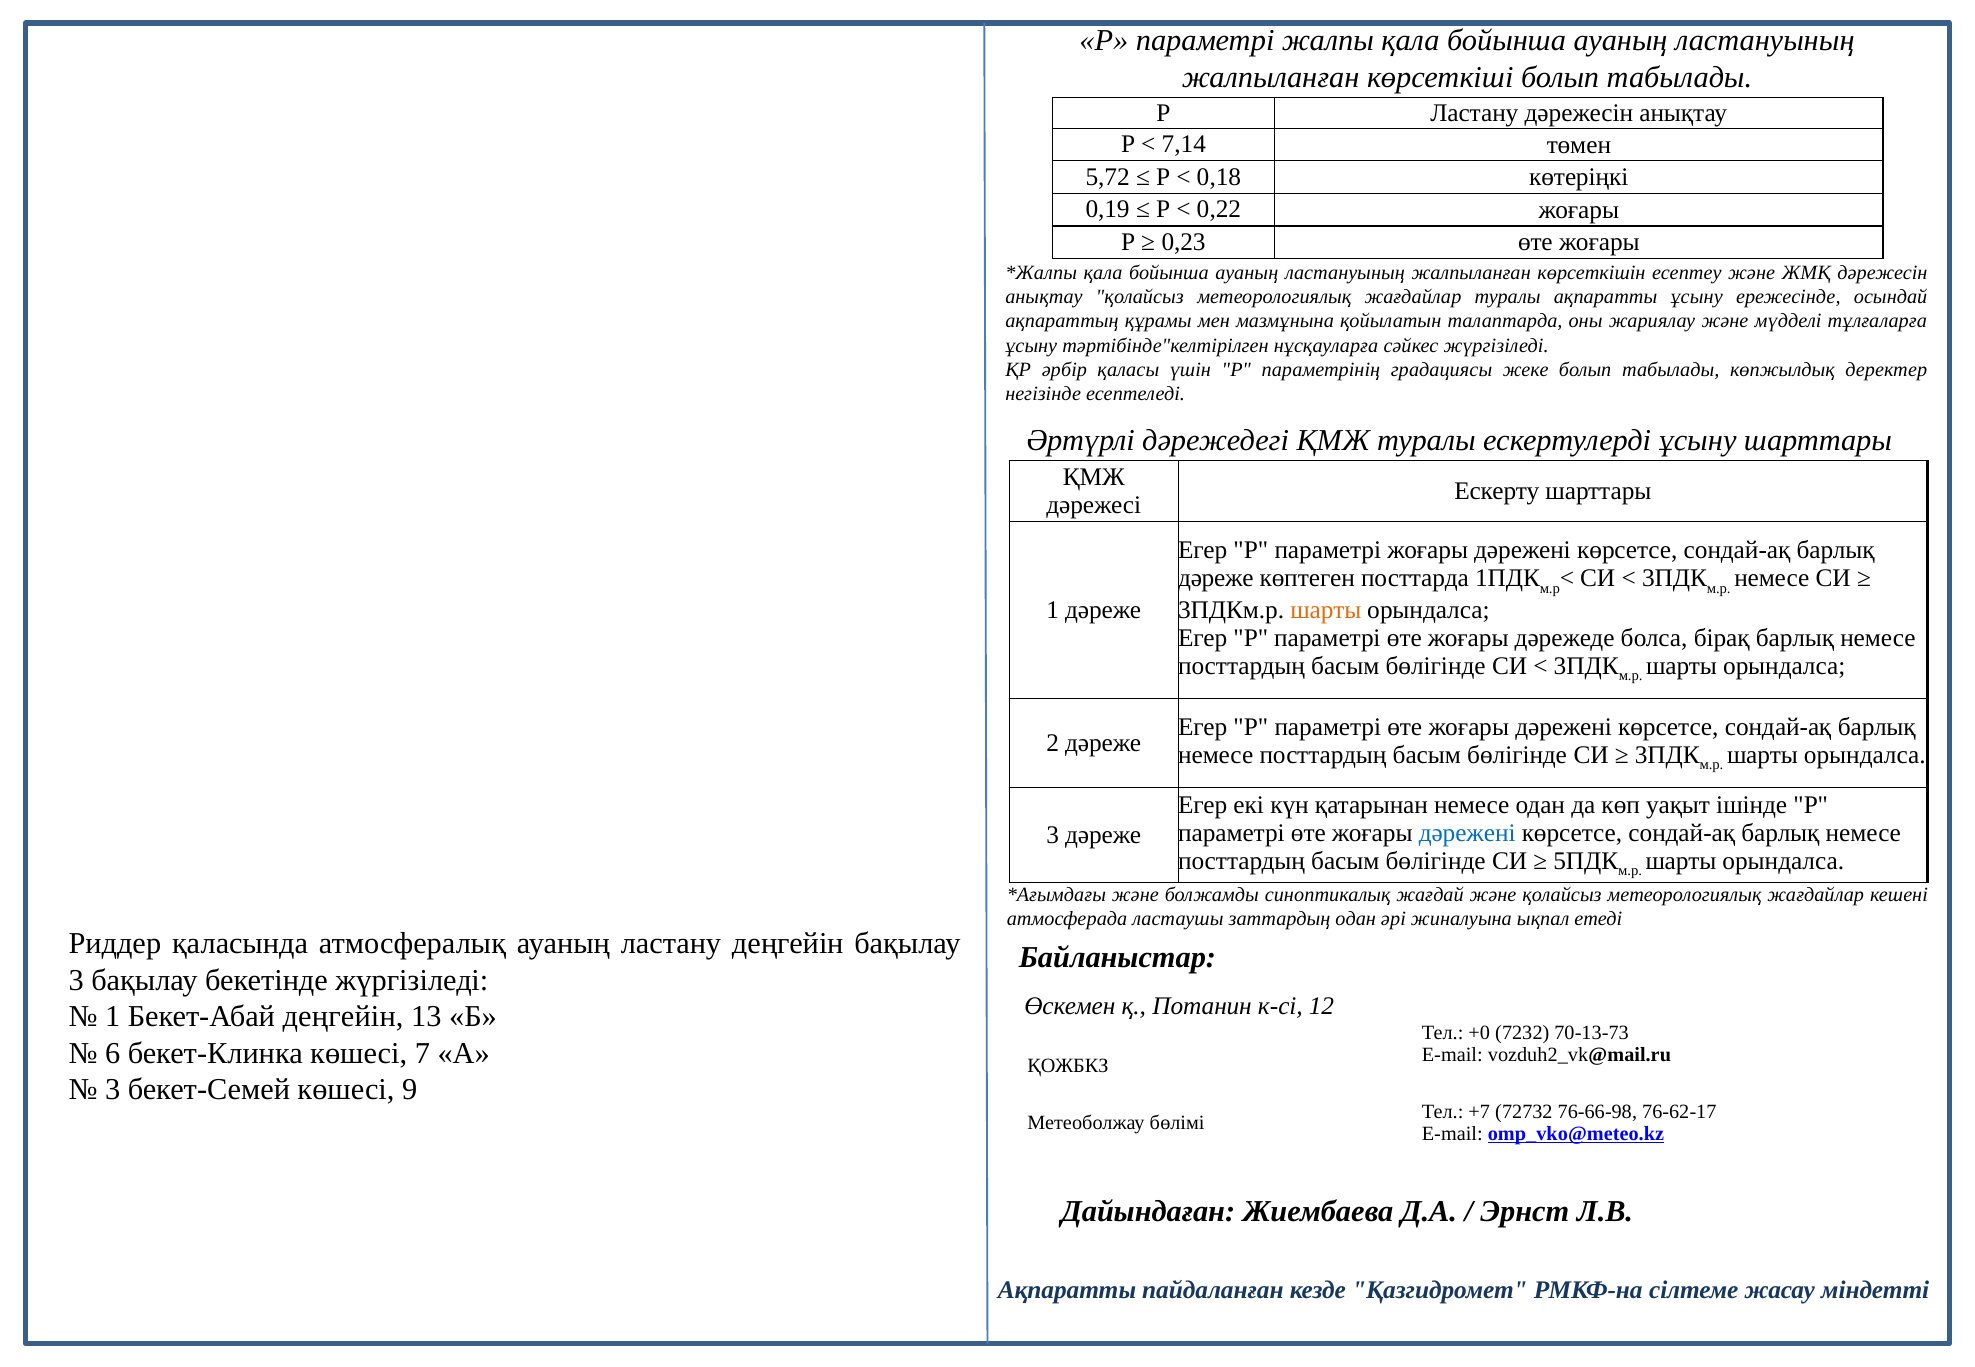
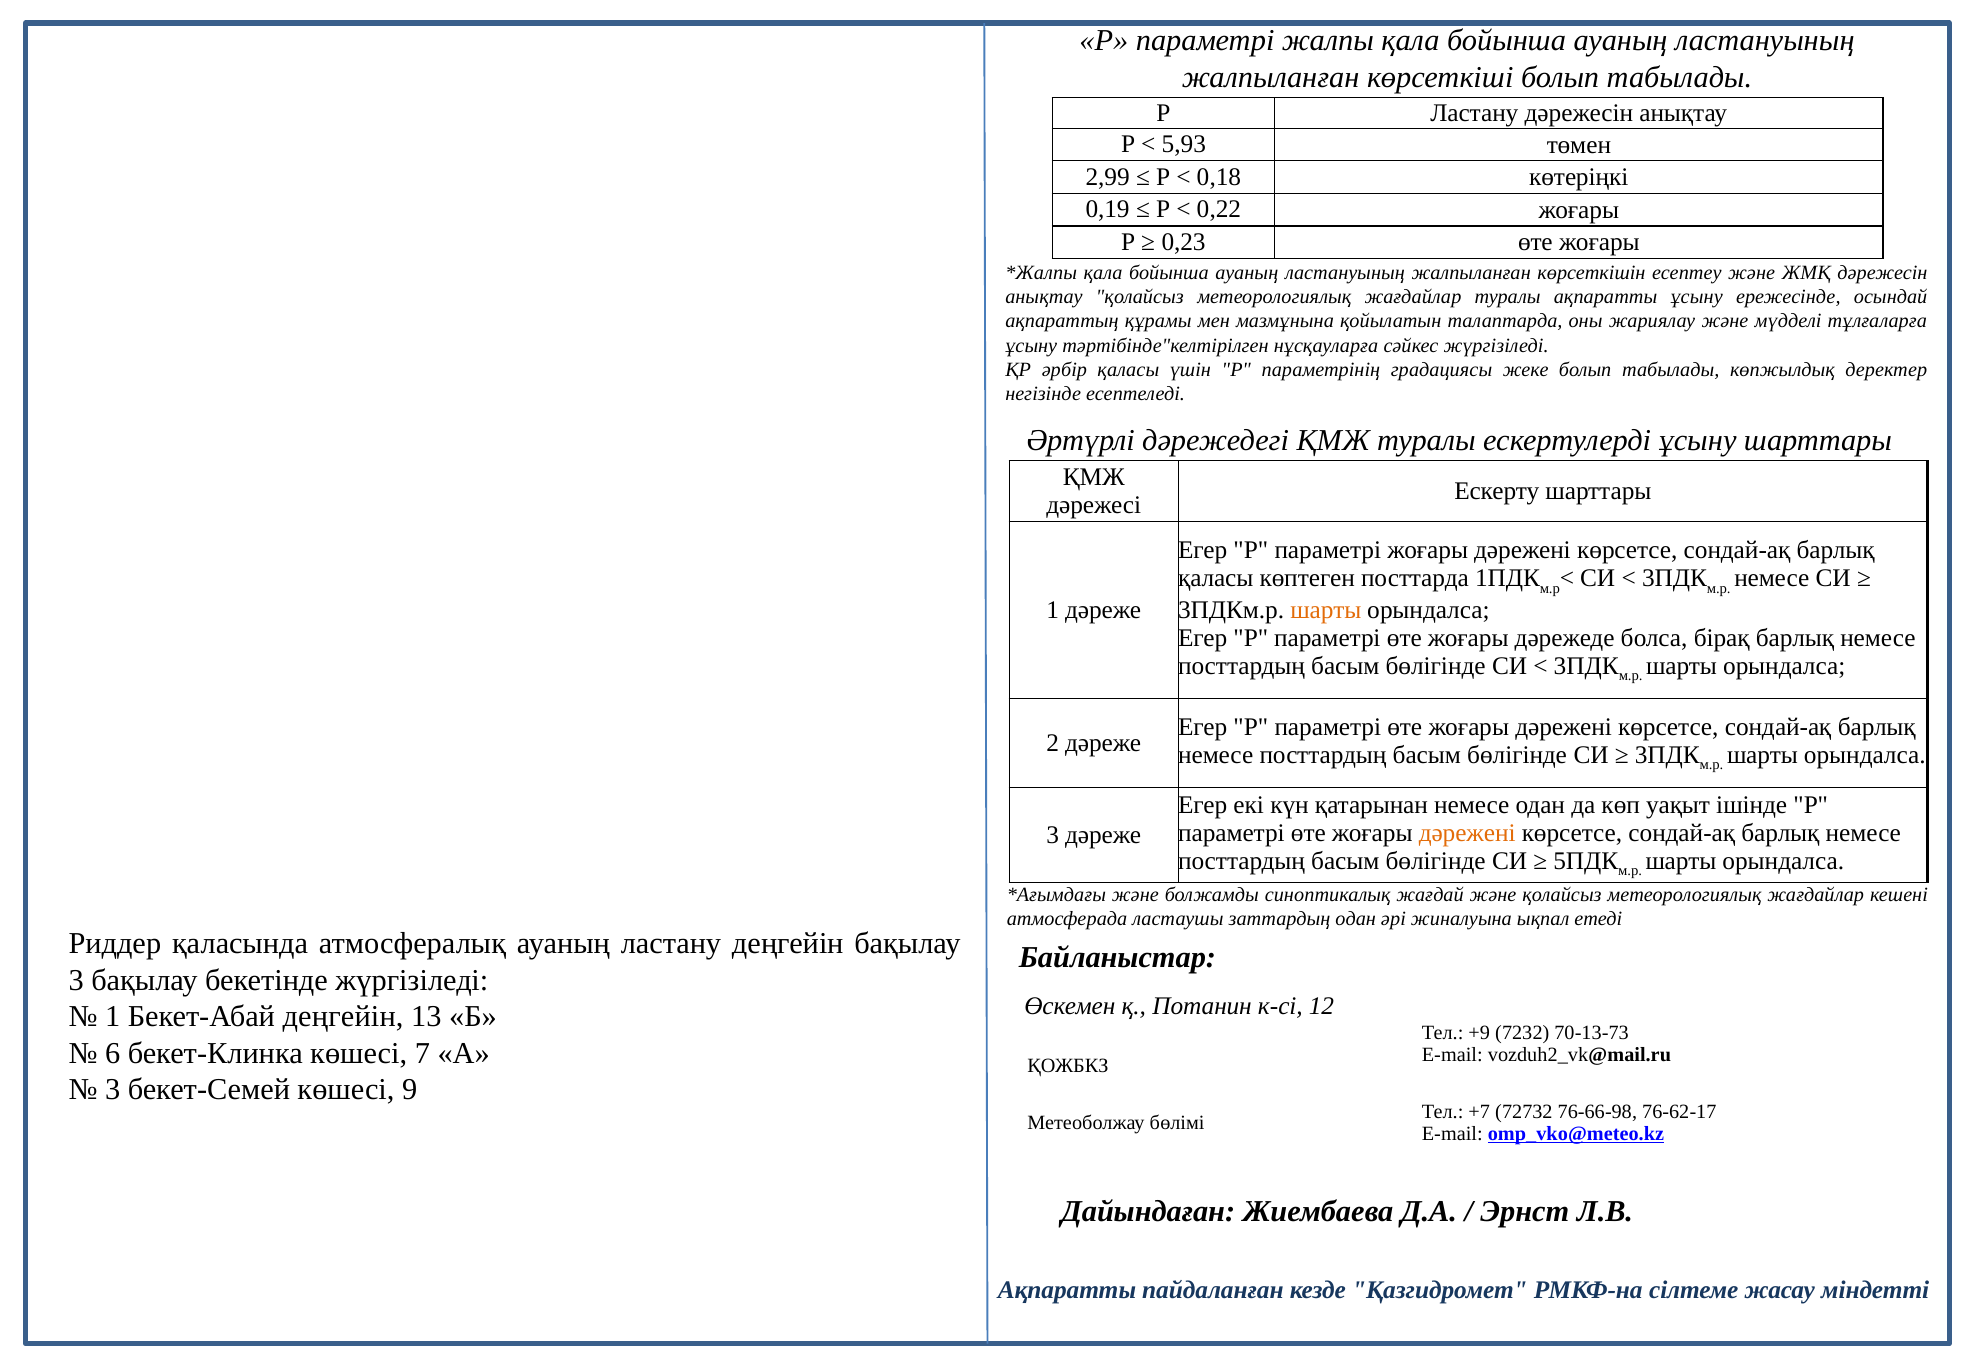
7,14: 7,14 -> 5,93
5,72: 5,72 -> 2,99
дәреже at (1216, 578): дәреже -> қаласы
дәрежені at (1467, 833) colour: blue -> orange
+0: +0 -> +9
